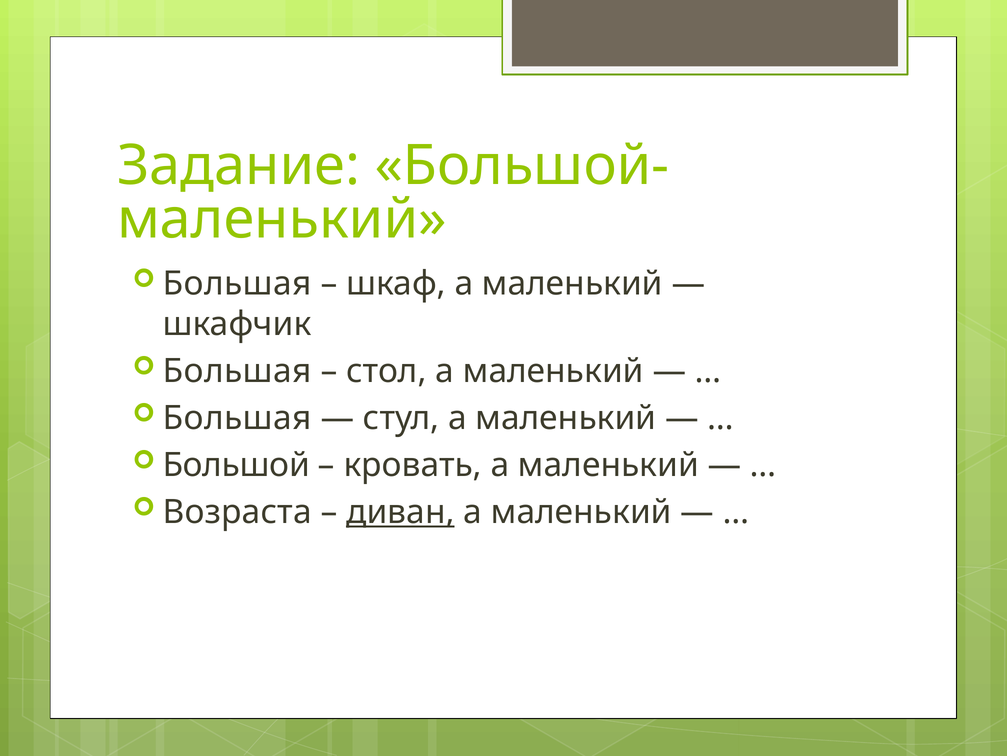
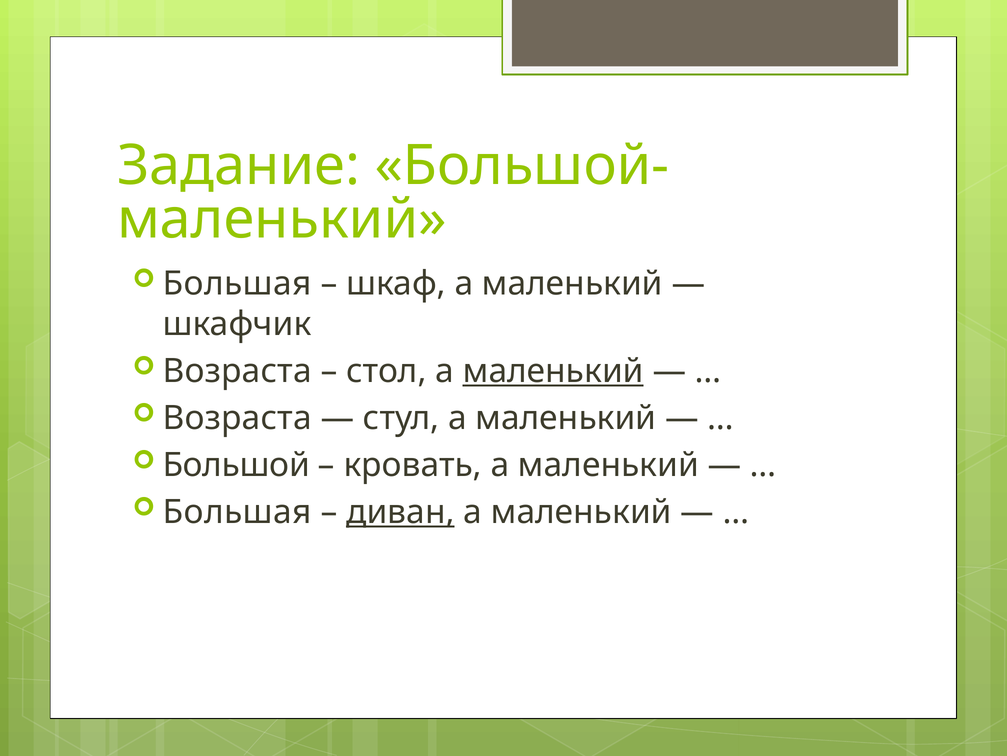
Большая at (237, 371): Большая -> Возраста
маленький at (553, 371) underline: none -> present
Большая at (237, 418): Большая -> Возраста
Возраста at (237, 512): Возраста -> Большая
